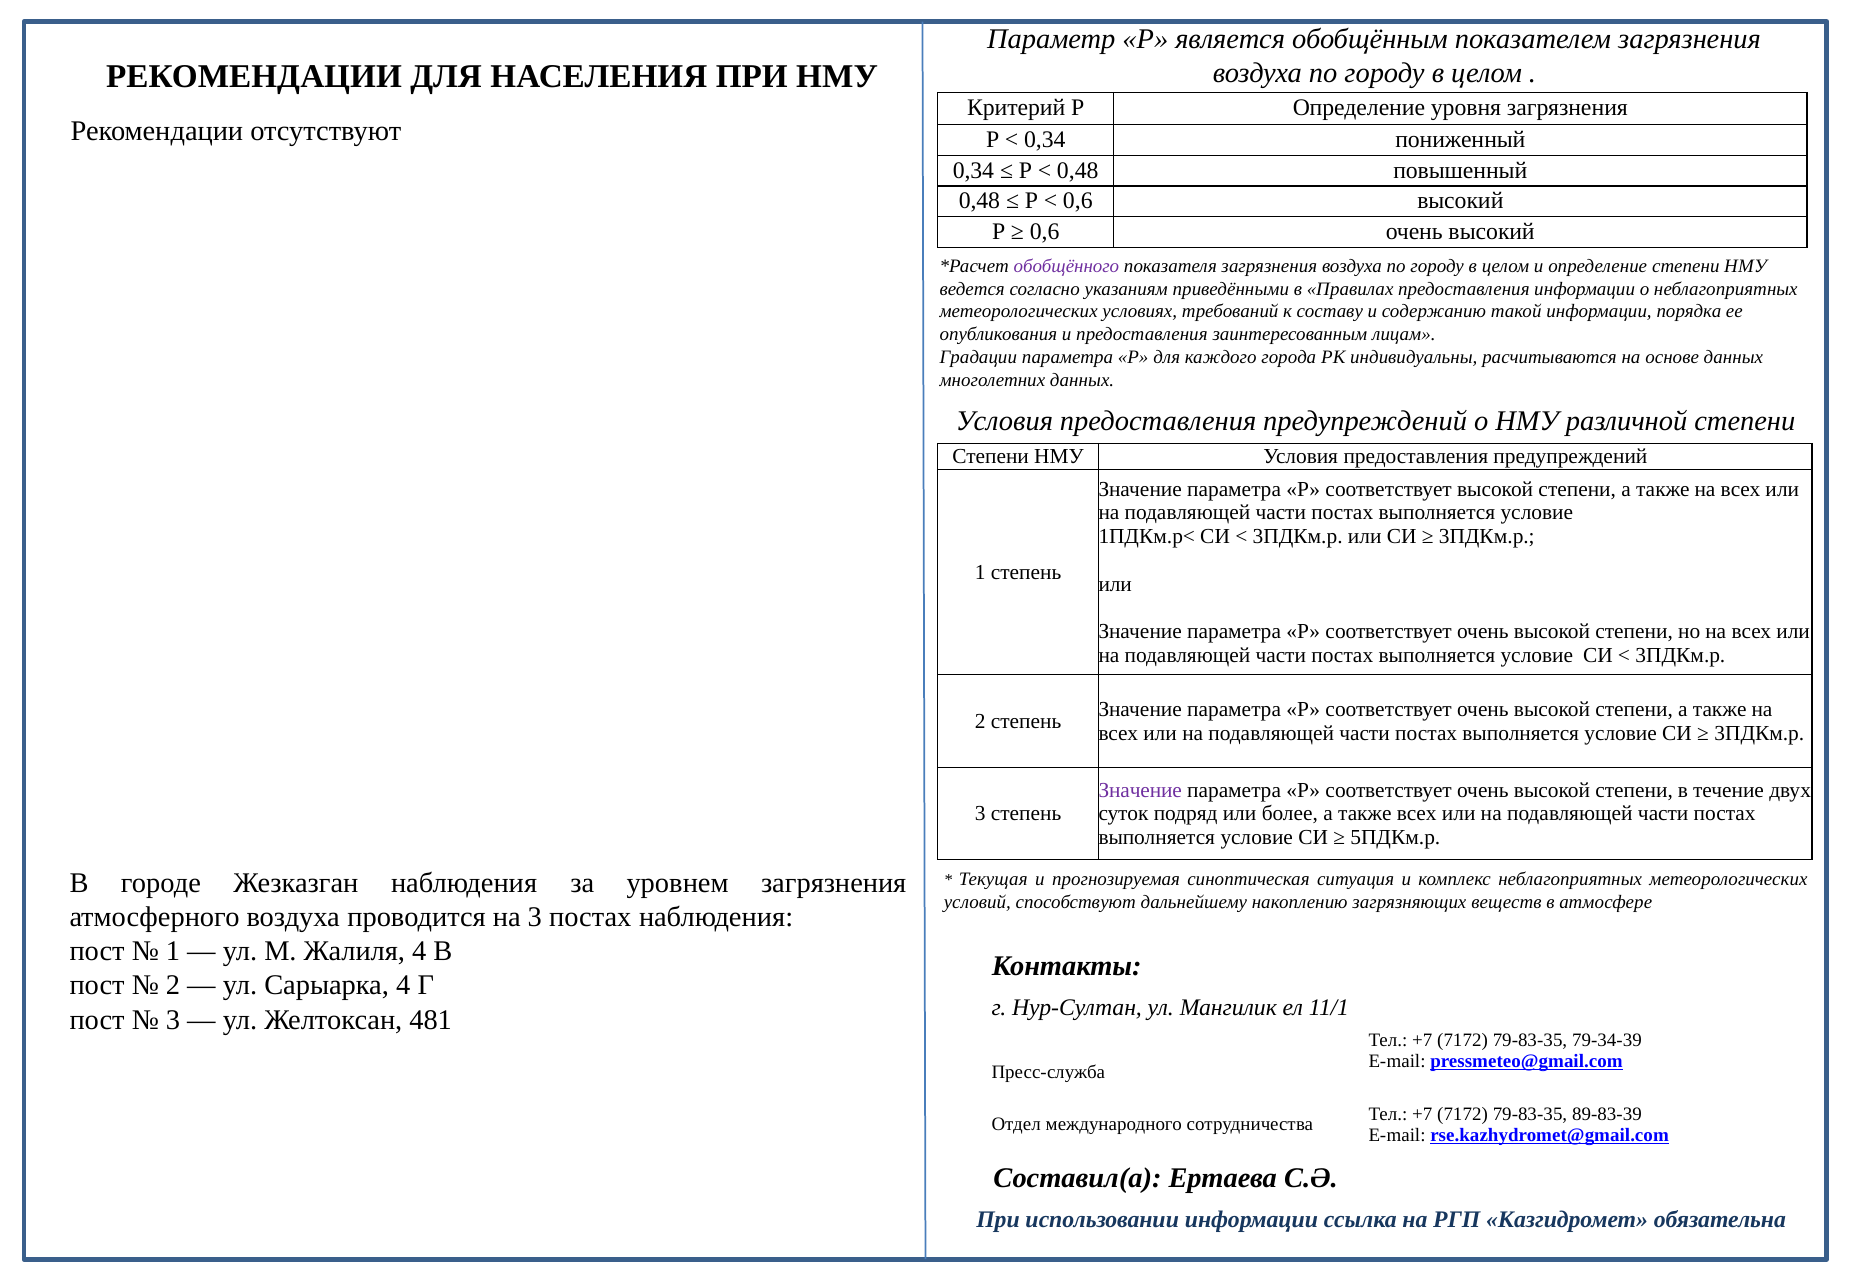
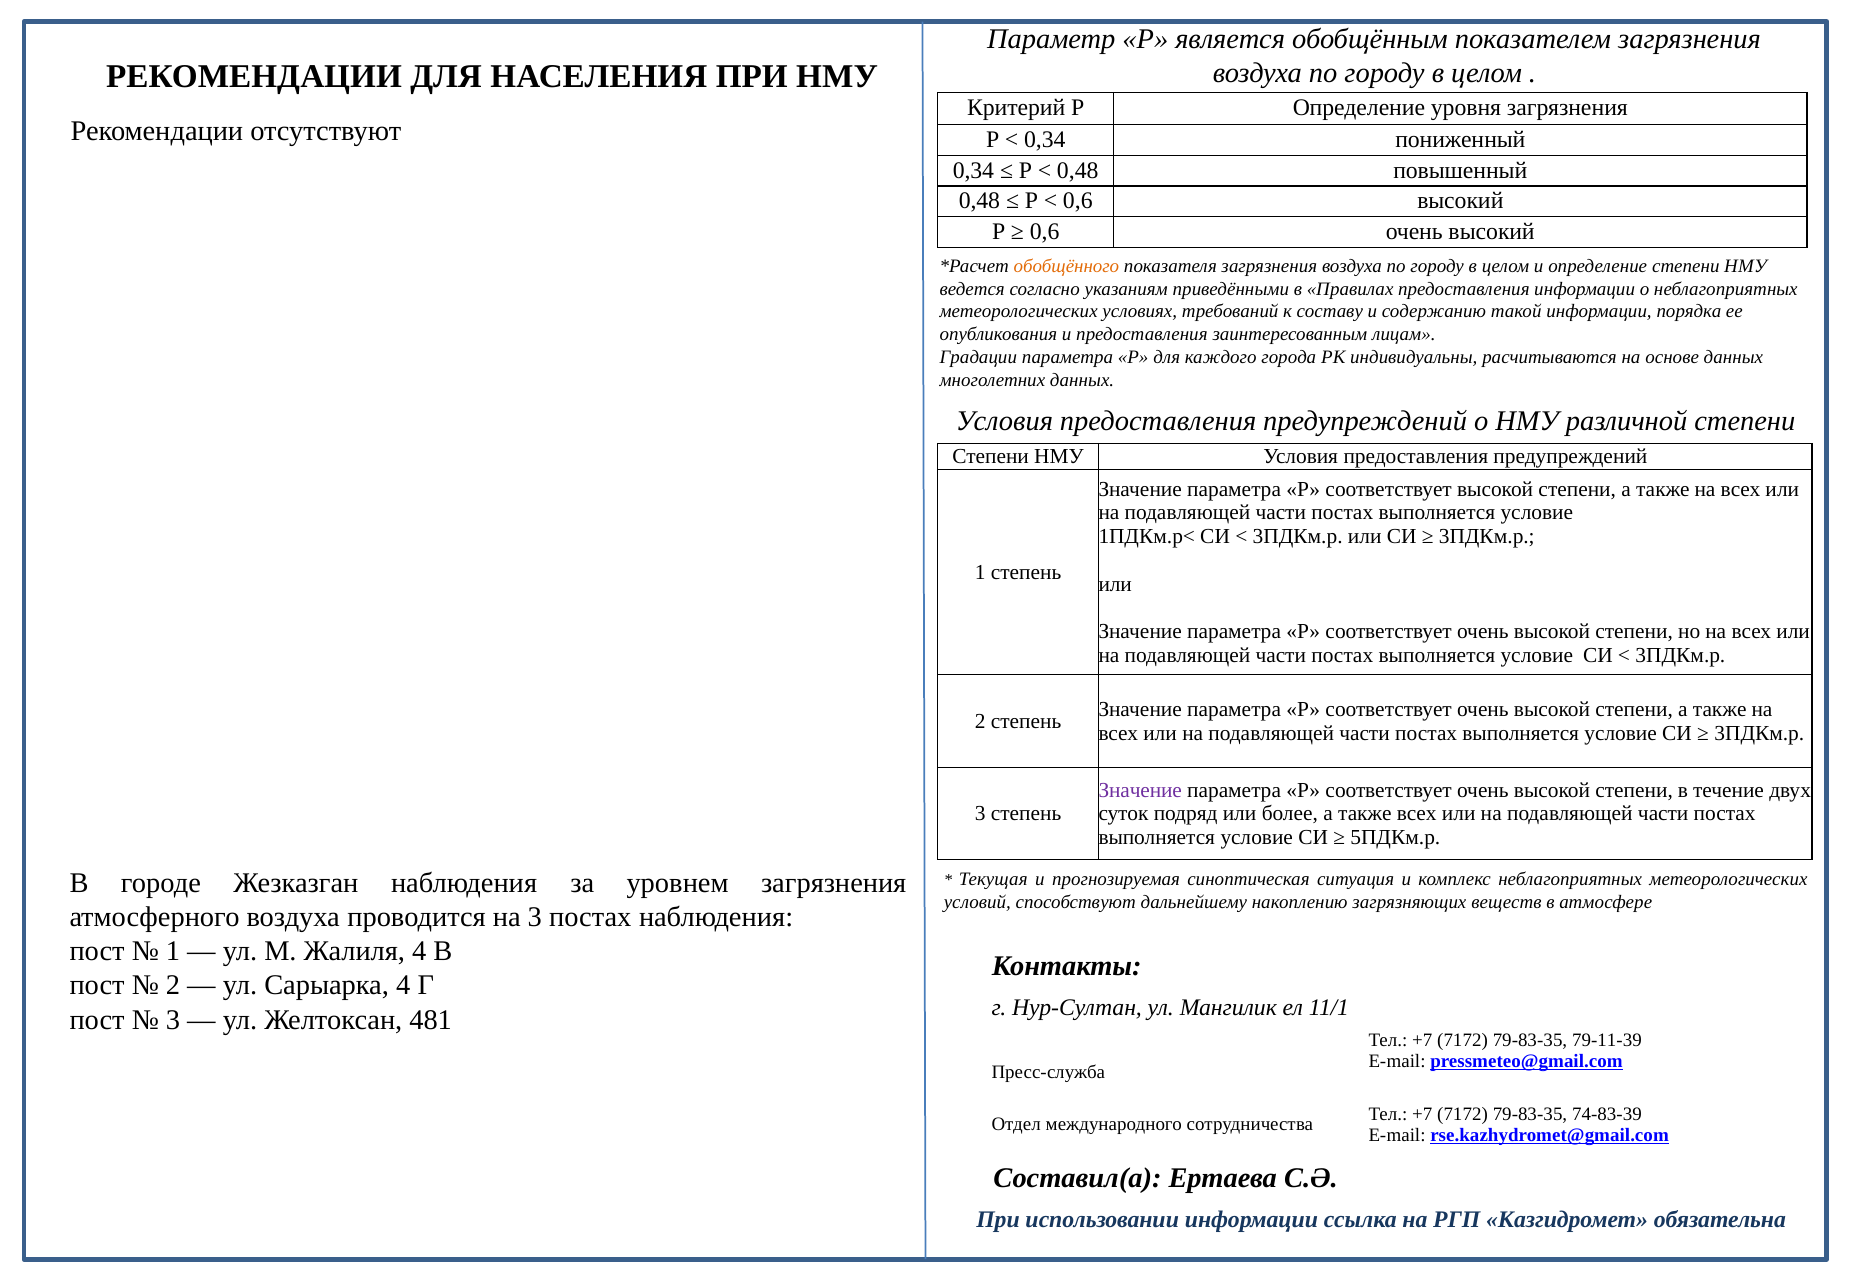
обобщённого colour: purple -> orange
79-34-39: 79-34-39 -> 79-11-39
89-83-39: 89-83-39 -> 74-83-39
